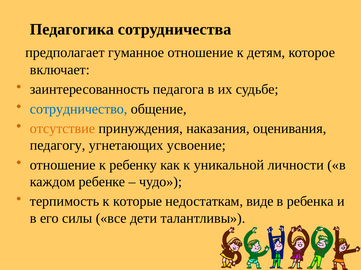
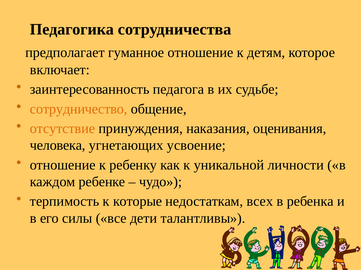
сотрудничество colour: blue -> orange
педагогу: педагогу -> человека
виде: виде -> всех
